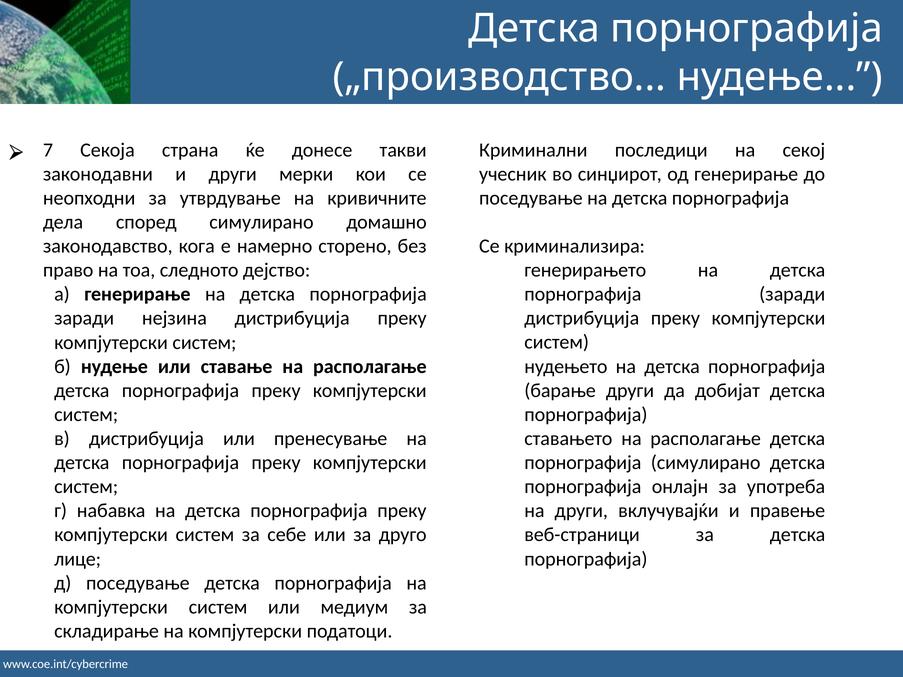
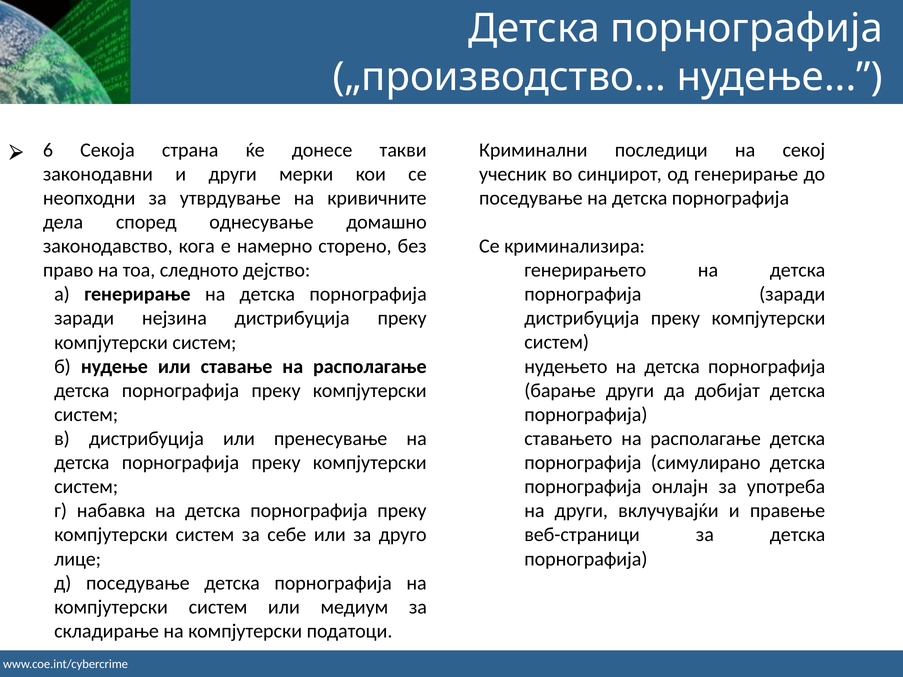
7: 7 -> 6
според симулирано: симулирано -> однесување
